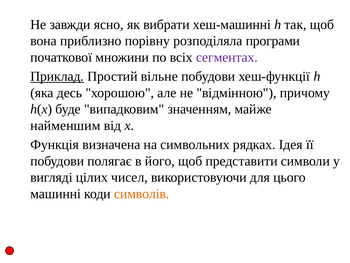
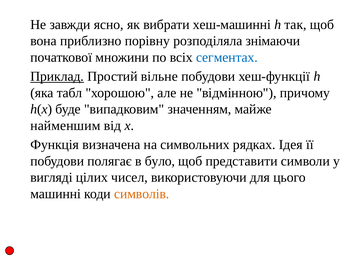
програми: програми -> знімаючи
сегментах colour: purple -> blue
десь: десь -> табл
його: його -> було
